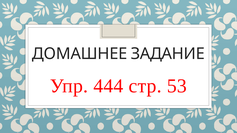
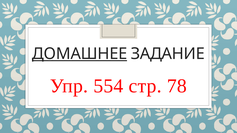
ДОМАШНЕЕ underline: none -> present
444: 444 -> 554
53: 53 -> 78
